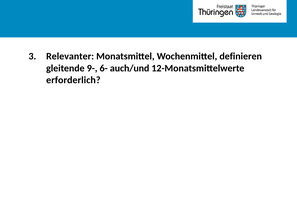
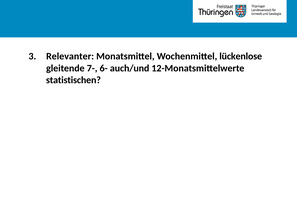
definieren: definieren -> lückenlose
9-: 9- -> 7-
erforderlich: erforderlich -> statistischen
